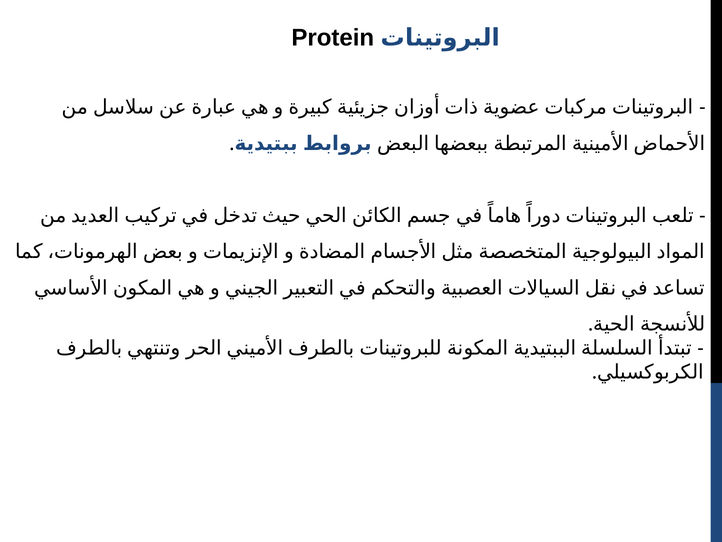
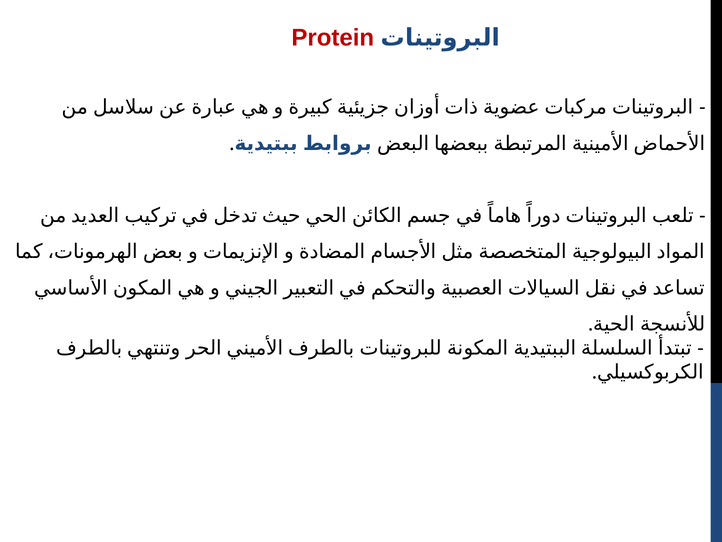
Protein colour: black -> red
